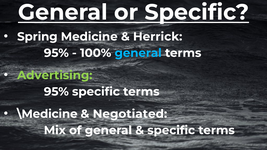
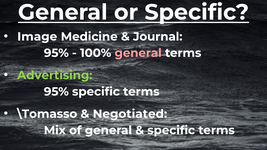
Spring: Spring -> Image
Herrick: Herrick -> Journal
general at (138, 53) colour: light blue -> pink
\Medicine: \Medicine -> \Tomasso
